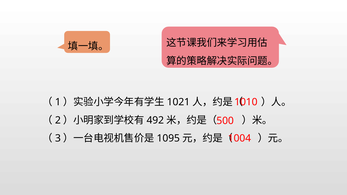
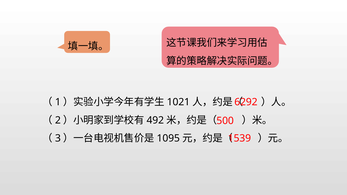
1010: 1010 -> 6292
1004: 1004 -> 1539
